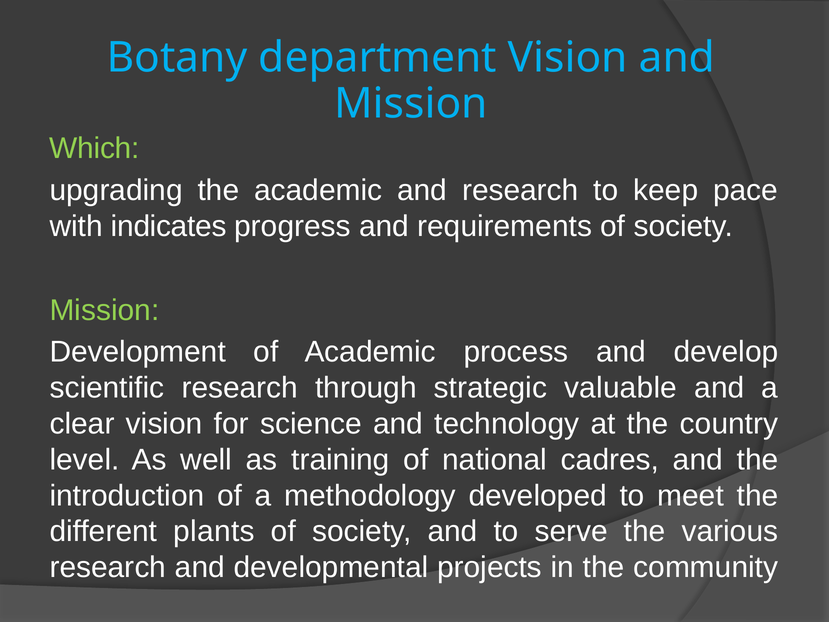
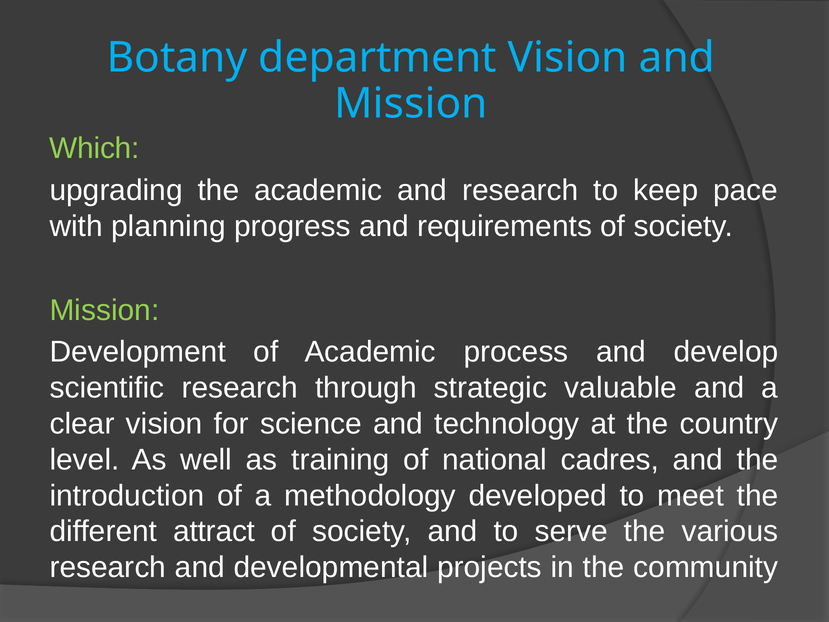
indicates: indicates -> planning
plants: plants -> attract
